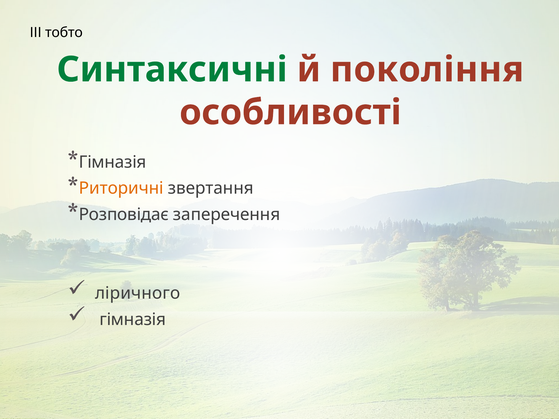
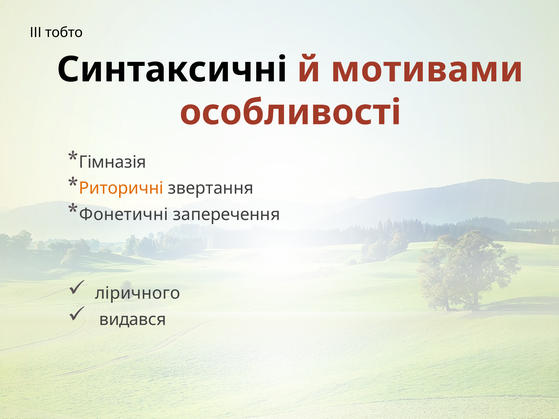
Синтаксичні colour: green -> black
покоління: покоління -> мотивами
Розповідає: Розповідає -> Фонетичні
гімназія at (133, 320): гімназія -> видався
